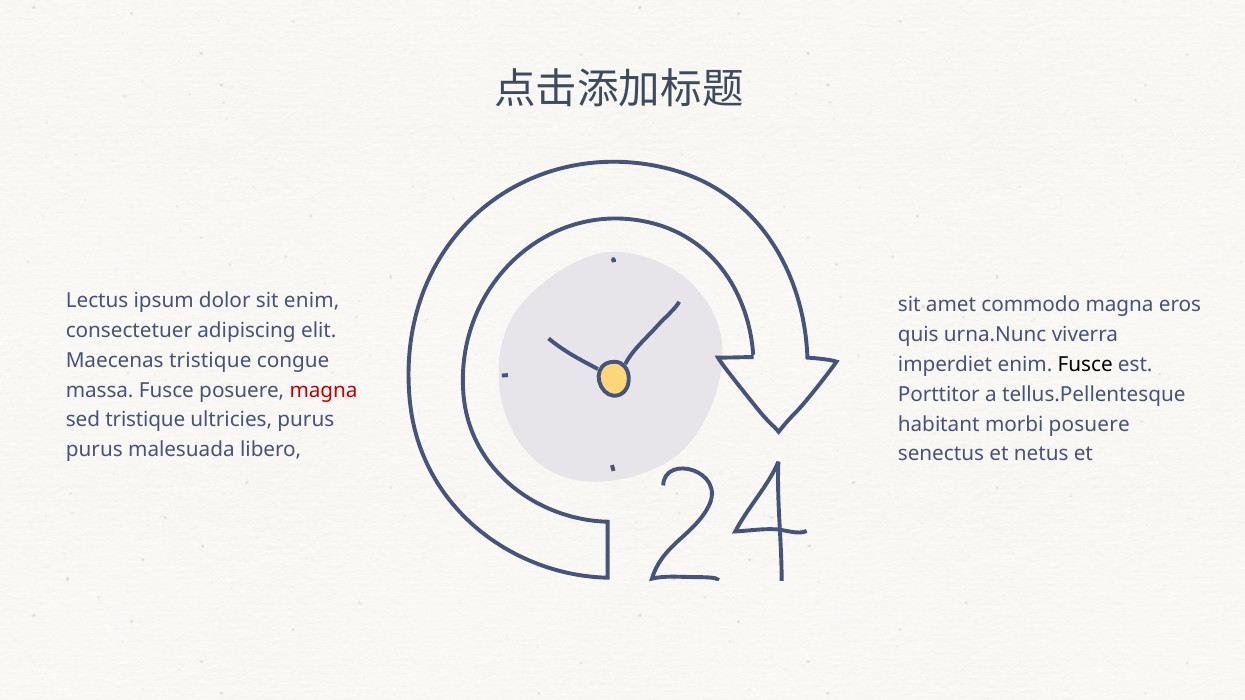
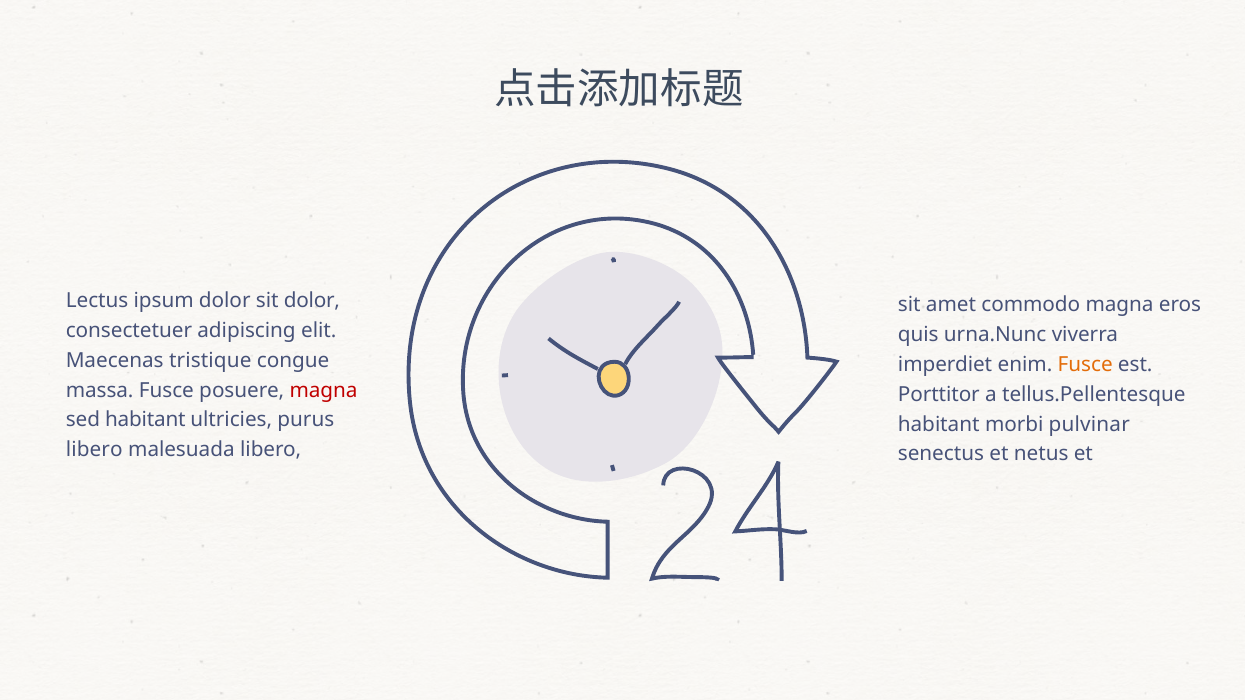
sit enim: enim -> dolor
Fusce at (1085, 365) colour: black -> orange
sed tristique: tristique -> habitant
morbi posuere: posuere -> pulvinar
purus at (94, 450): purus -> libero
